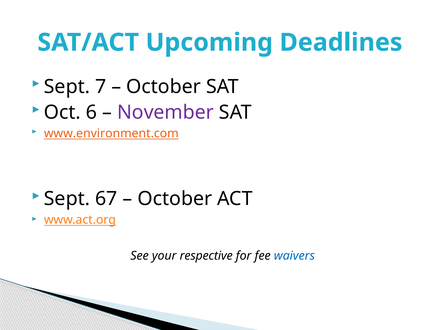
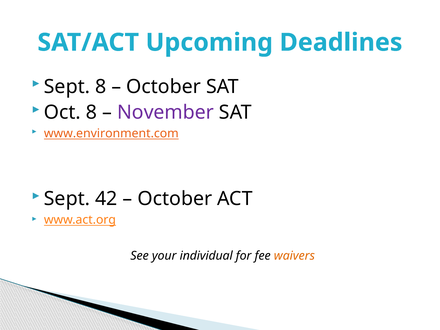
Sept 7: 7 -> 8
Oct 6: 6 -> 8
67: 67 -> 42
respective: respective -> individual
waivers colour: blue -> orange
